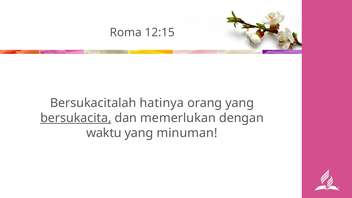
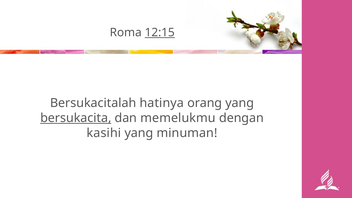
12:15 underline: none -> present
memerlukan: memerlukan -> memelukmu
waktu: waktu -> kasihi
